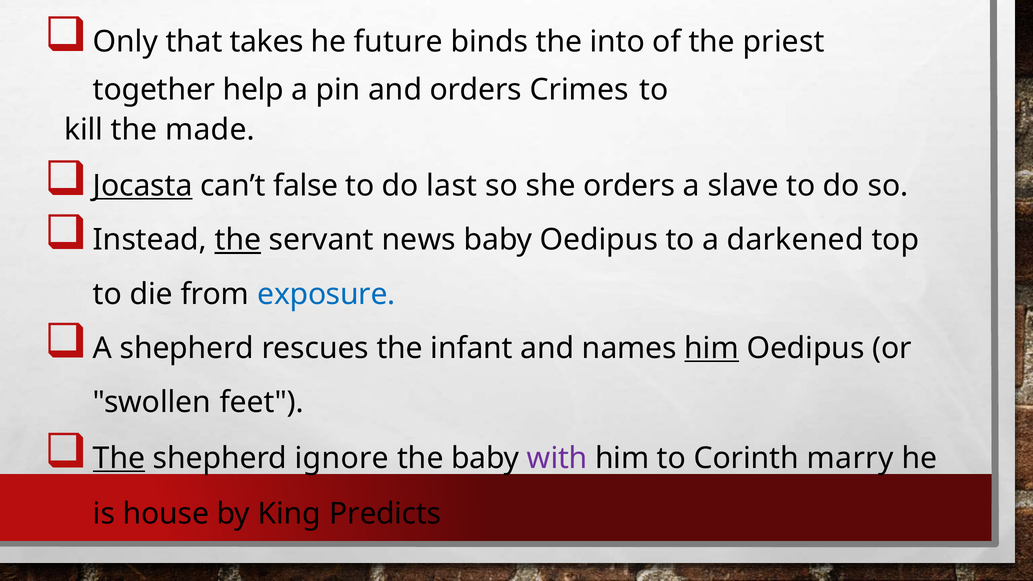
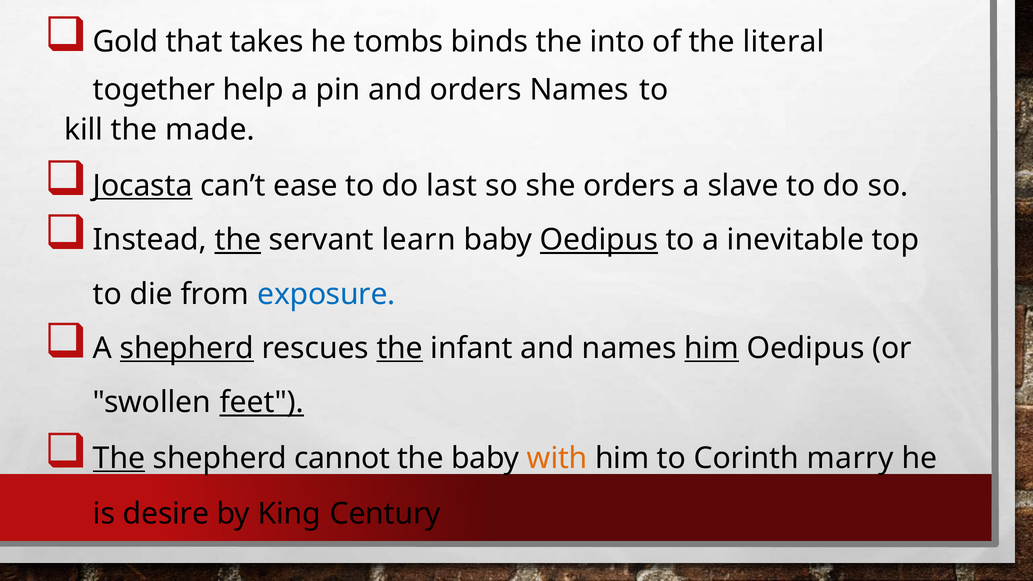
Only: Only -> Gold
future: future -> tombs
priest: priest -> literal
orders Crimes: Crimes -> Names
false: false -> ease
news: news -> learn
Oedipus at (599, 240) underline: none -> present
darkened: darkened -> inevitable
shepherd at (187, 348) underline: none -> present
the at (400, 348) underline: none -> present
feet underline: none -> present
ignore: ignore -> cannot
with colour: purple -> orange
house: house -> desire
Predicts: Predicts -> Century
